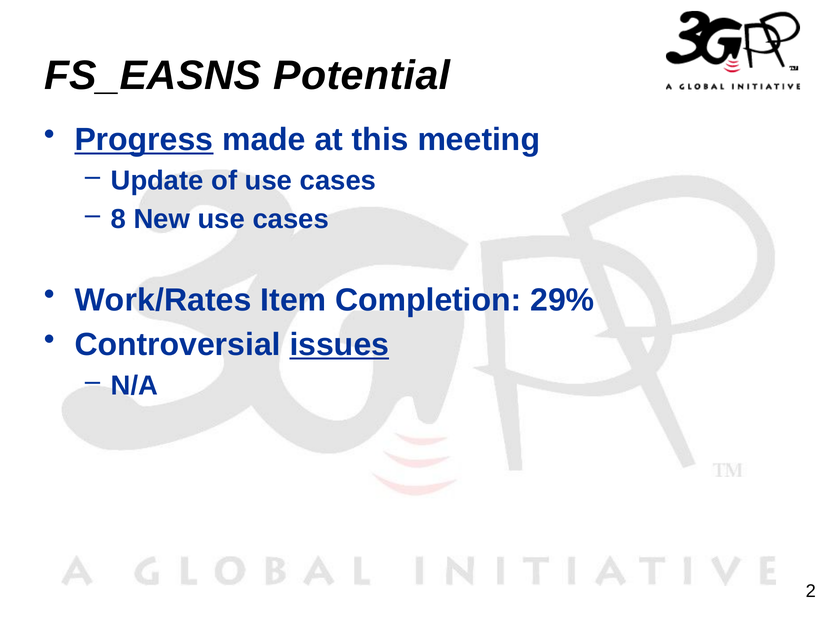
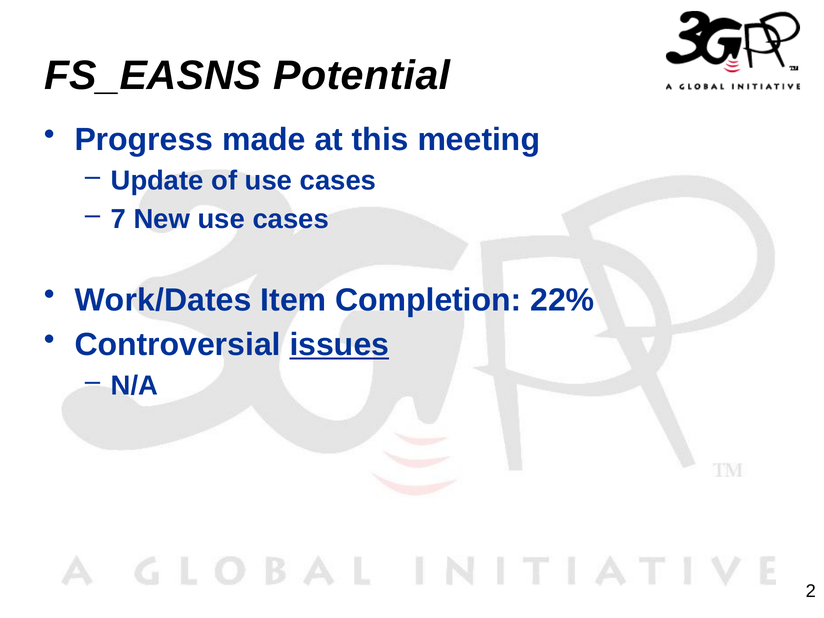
Progress underline: present -> none
8: 8 -> 7
Work/Rates: Work/Rates -> Work/Dates
29%: 29% -> 22%
